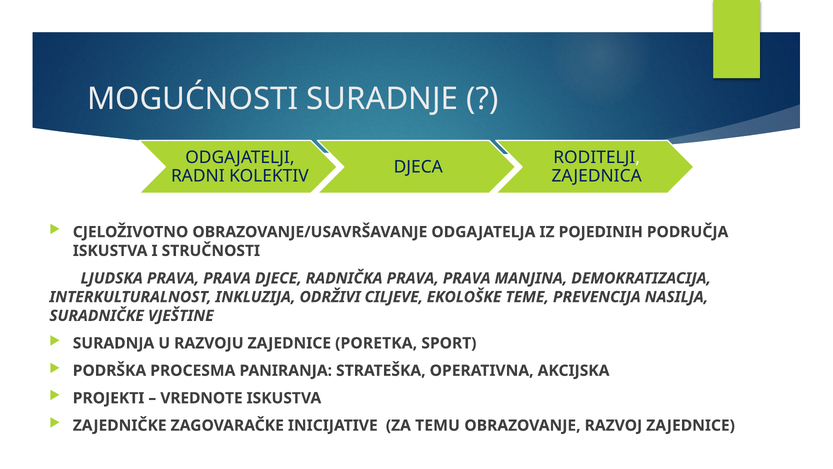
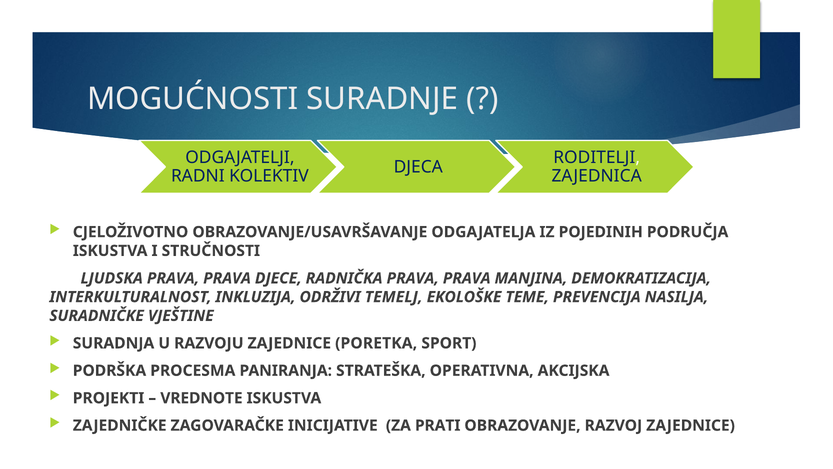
CILJEVE: CILJEVE -> TEMELJ
TEMU: TEMU -> PRATI
